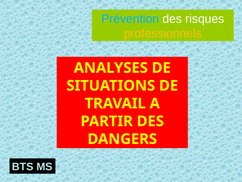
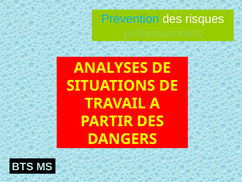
professionnels colour: yellow -> light green
